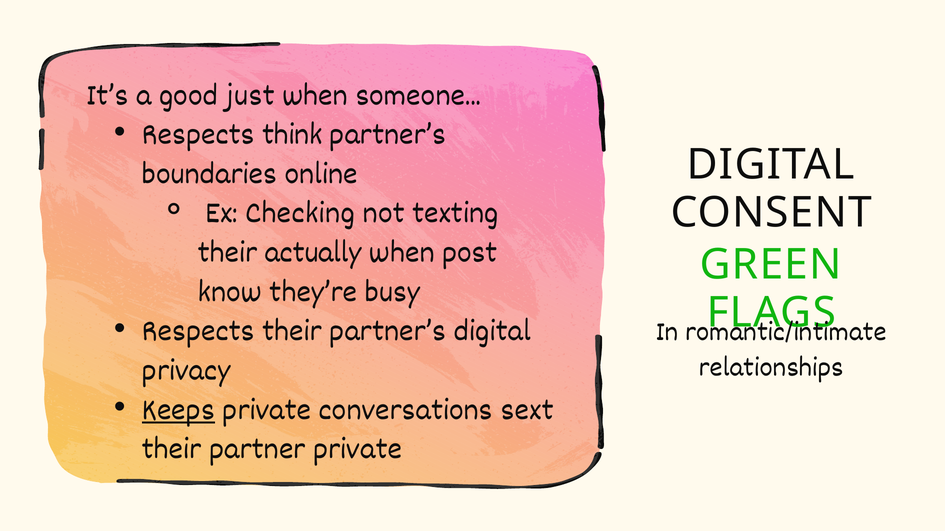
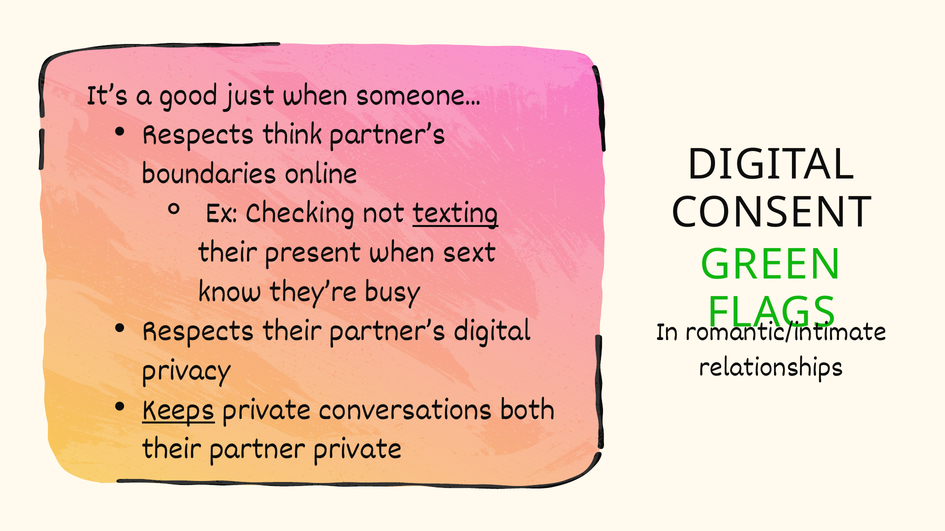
texting underline: none -> present
actually: actually -> present
post: post -> sext
sext: sext -> both
